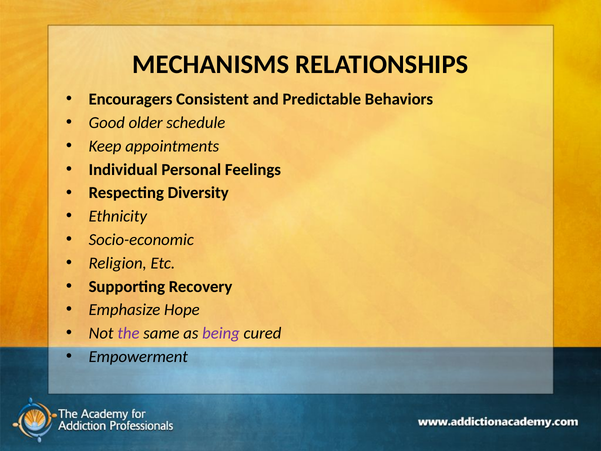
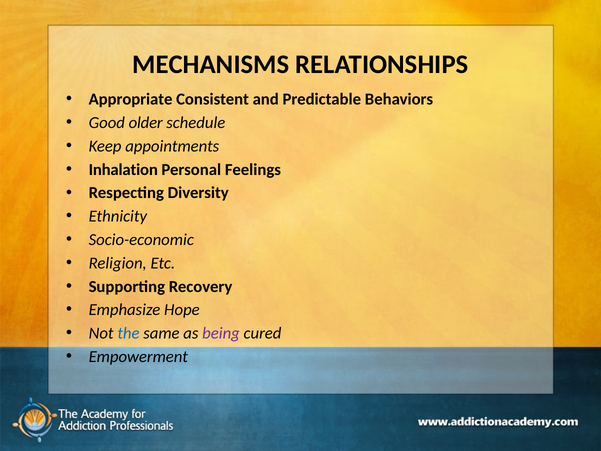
Encouragers: Encouragers -> Appropriate
Individual: Individual -> Inhalation
the colour: purple -> blue
